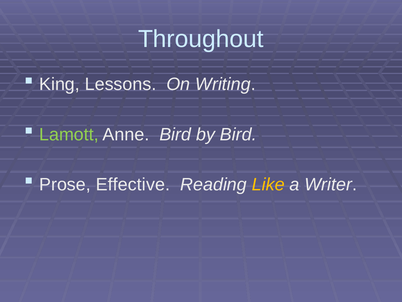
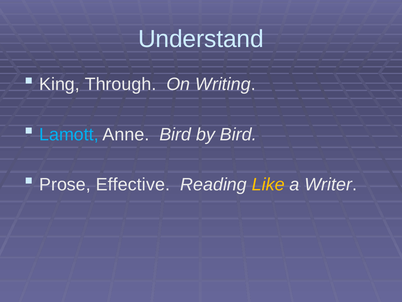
Throughout: Throughout -> Understand
Lessons: Lessons -> Through
Lamott colour: light green -> light blue
